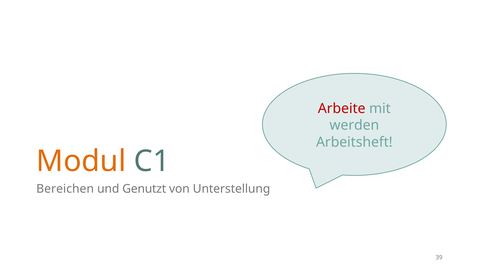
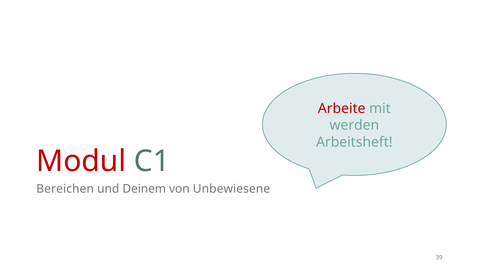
Modul colour: orange -> red
Genutzt: Genutzt -> Deinem
Unterstellung: Unterstellung -> Unbewiesene
